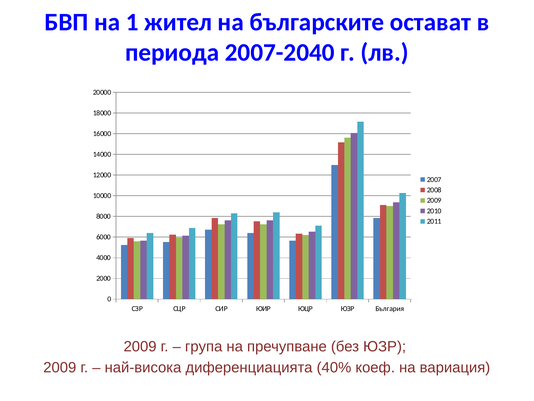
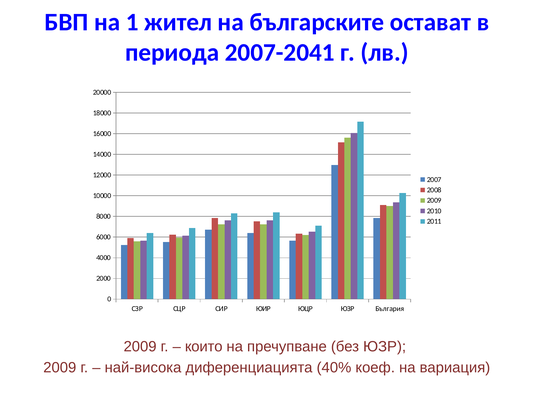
2007-2040: 2007-2040 -> 2007-2041
група: група -> които
